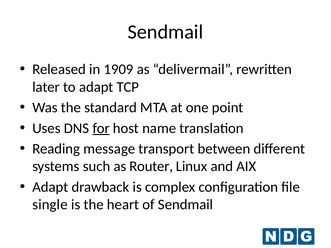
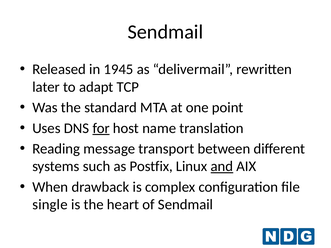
1909: 1909 -> 1945
Router: Router -> Postfix
and underline: none -> present
Adapt at (50, 187): Adapt -> When
